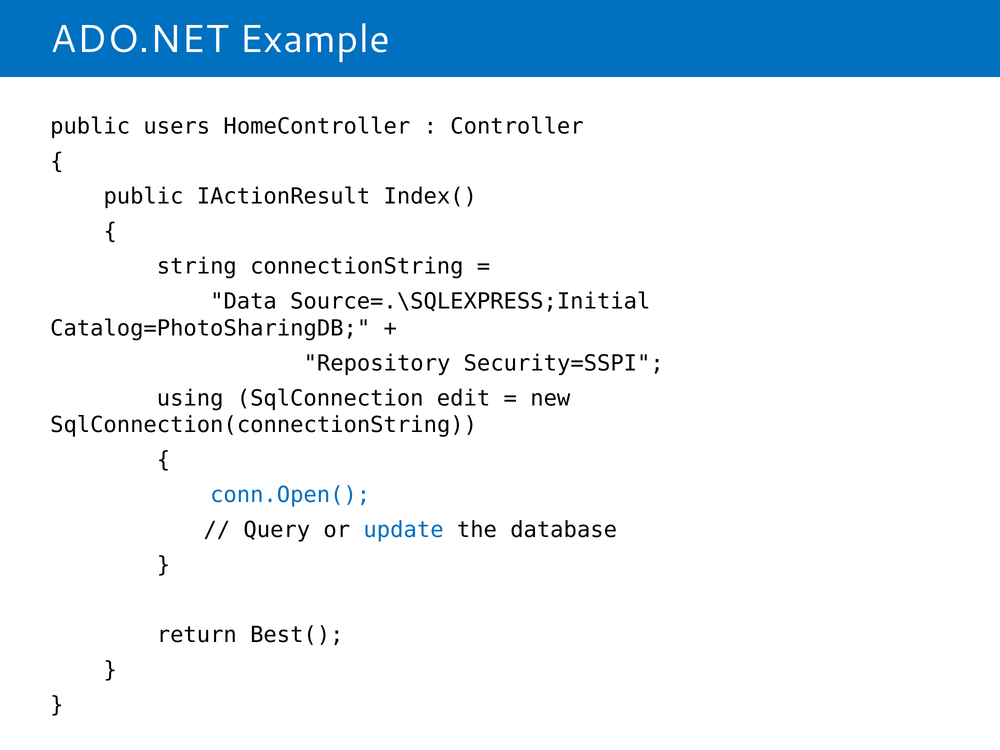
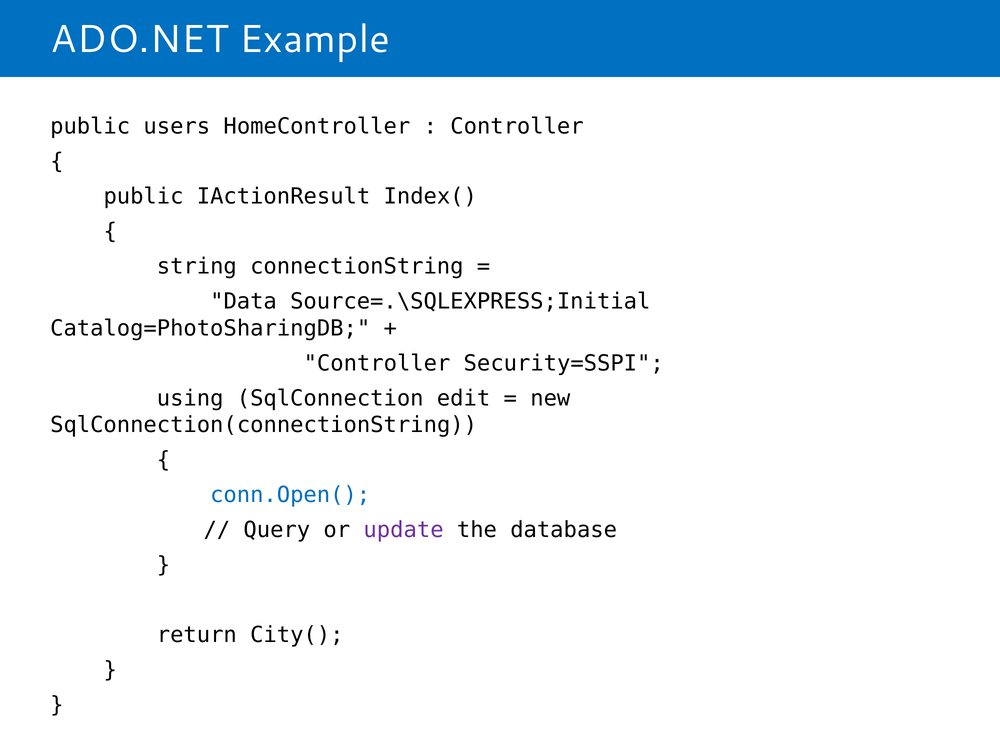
Repository at (377, 363): Repository -> Controller
update colour: blue -> purple
Best(: Best( -> City(
